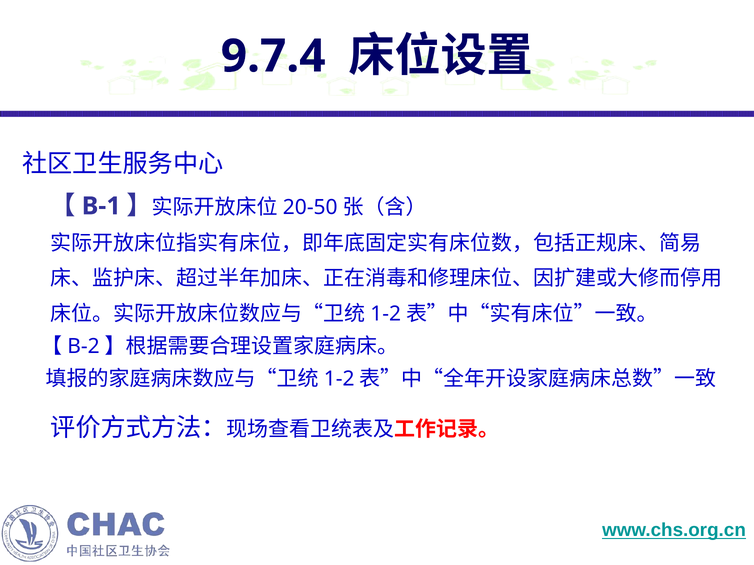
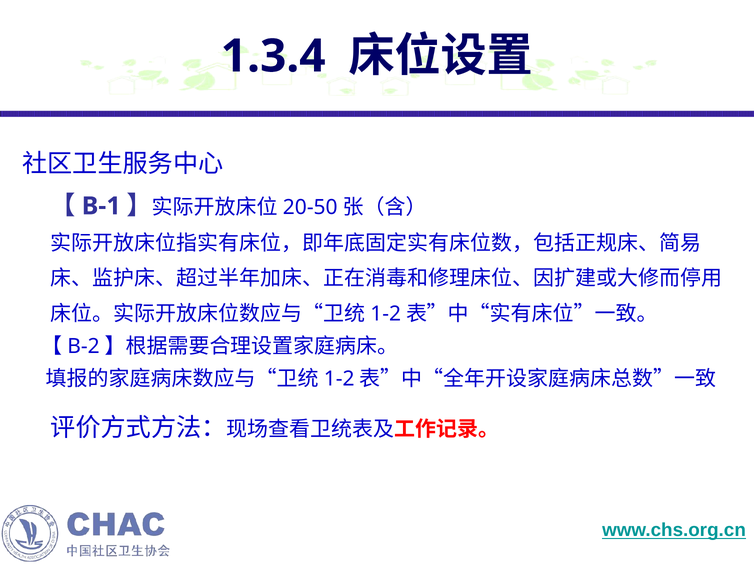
9.7.4: 9.7.4 -> 1.3.4
